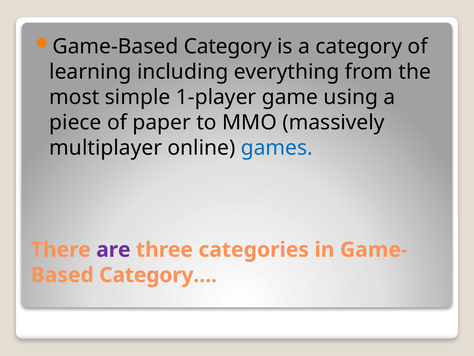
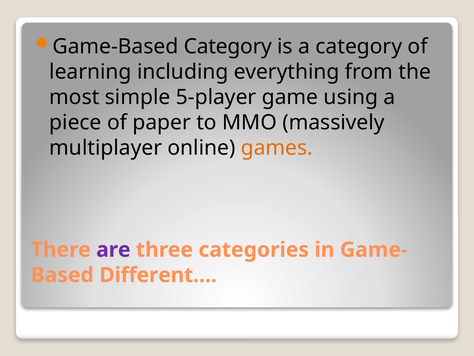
1-player: 1-player -> 5-player
games colour: blue -> orange
Category…: Category… -> Different…
